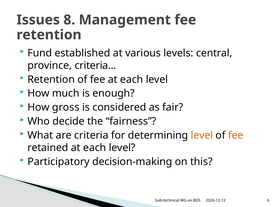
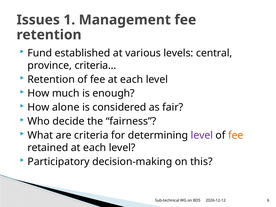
8: 8 -> 1
gross: gross -> alone
level at (202, 135) colour: orange -> purple
